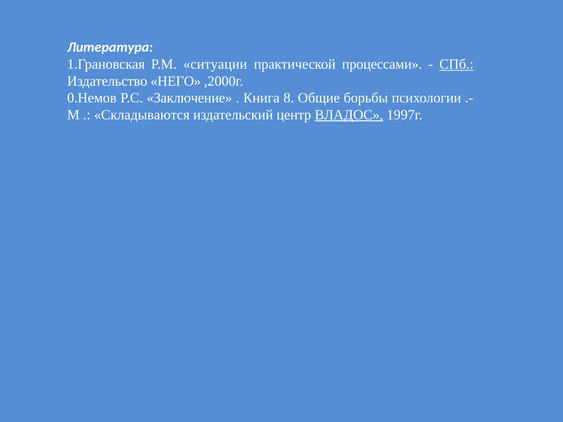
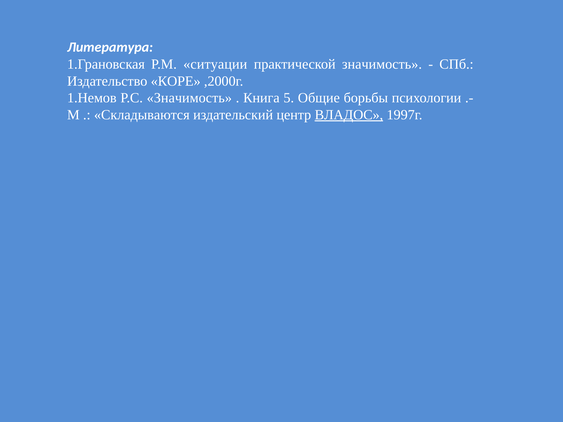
практической процессами: процессами -> значимость
СПб underline: present -> none
НЕГО: НЕГО -> КОРЕ
0.Немов: 0.Немов -> 1.Немов
Р.С Заключение: Заключение -> Значимость
8: 8 -> 5
